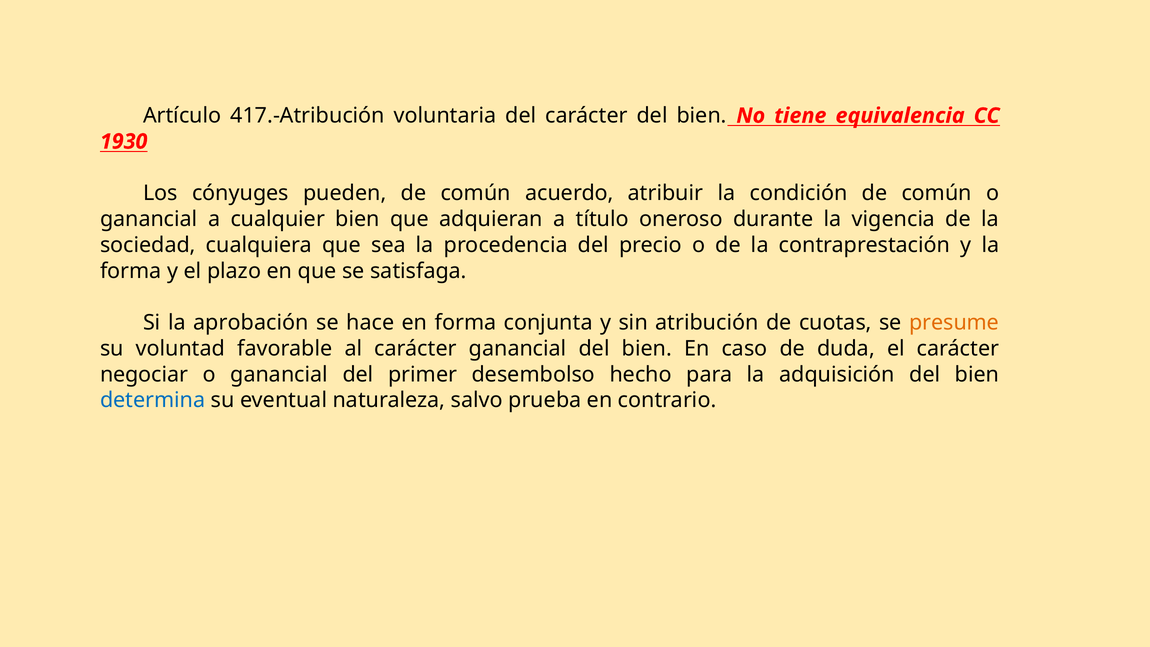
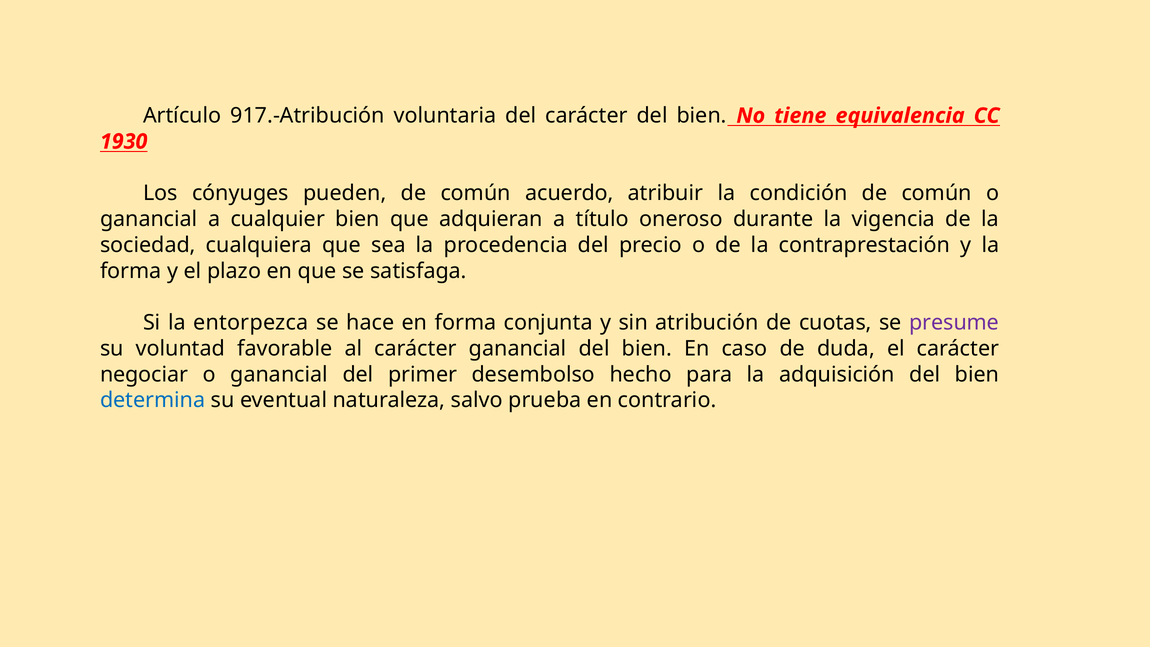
417.-Atribución: 417.-Atribución -> 917.-Atribución
aprobación: aprobación -> entorpezca
presume colour: orange -> purple
